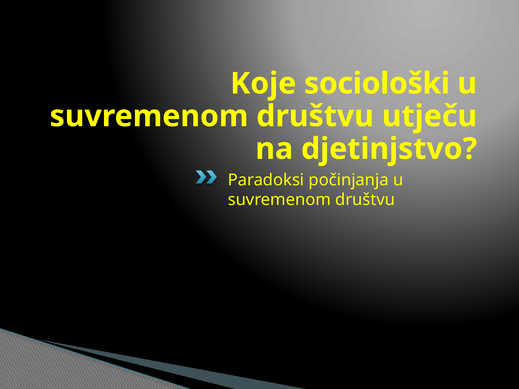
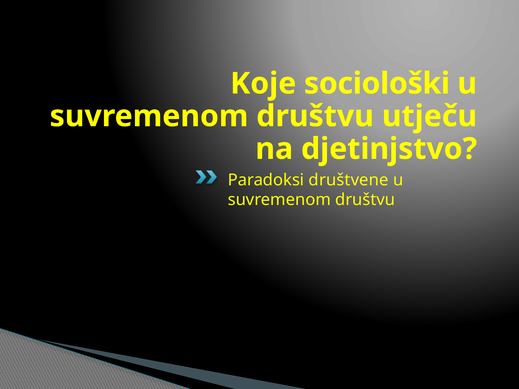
počinjanja: počinjanja -> društvene
